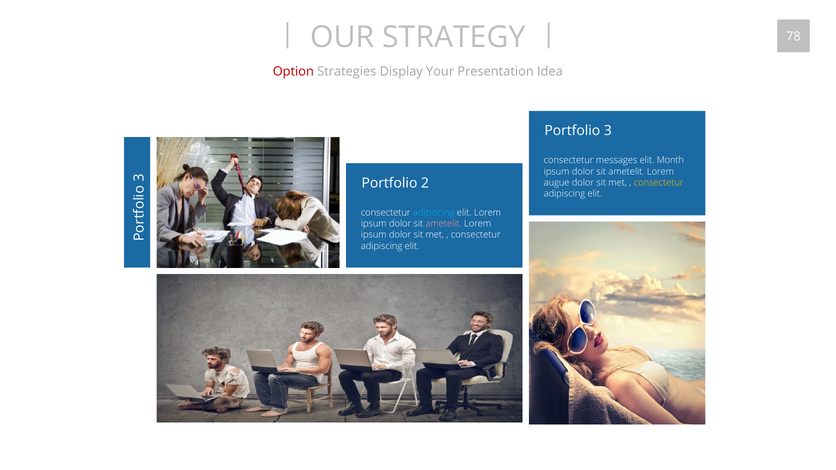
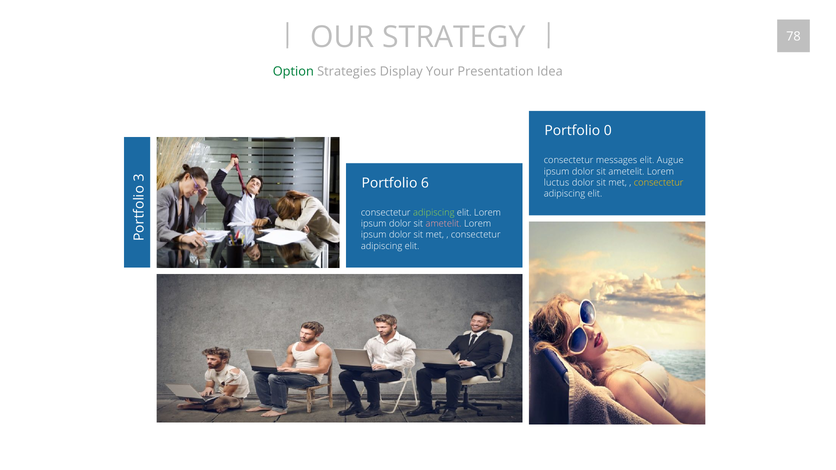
Option colour: red -> green
Portfolio 3: 3 -> 0
Month: Month -> Augue
2: 2 -> 6
augue: augue -> luctus
adipiscing at (434, 213) colour: light blue -> light green
